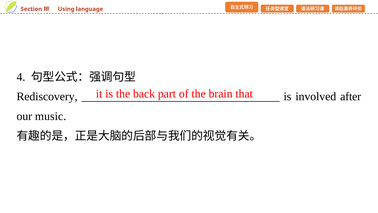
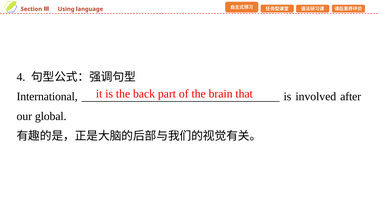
Rediscovery: Rediscovery -> International
music: music -> global
